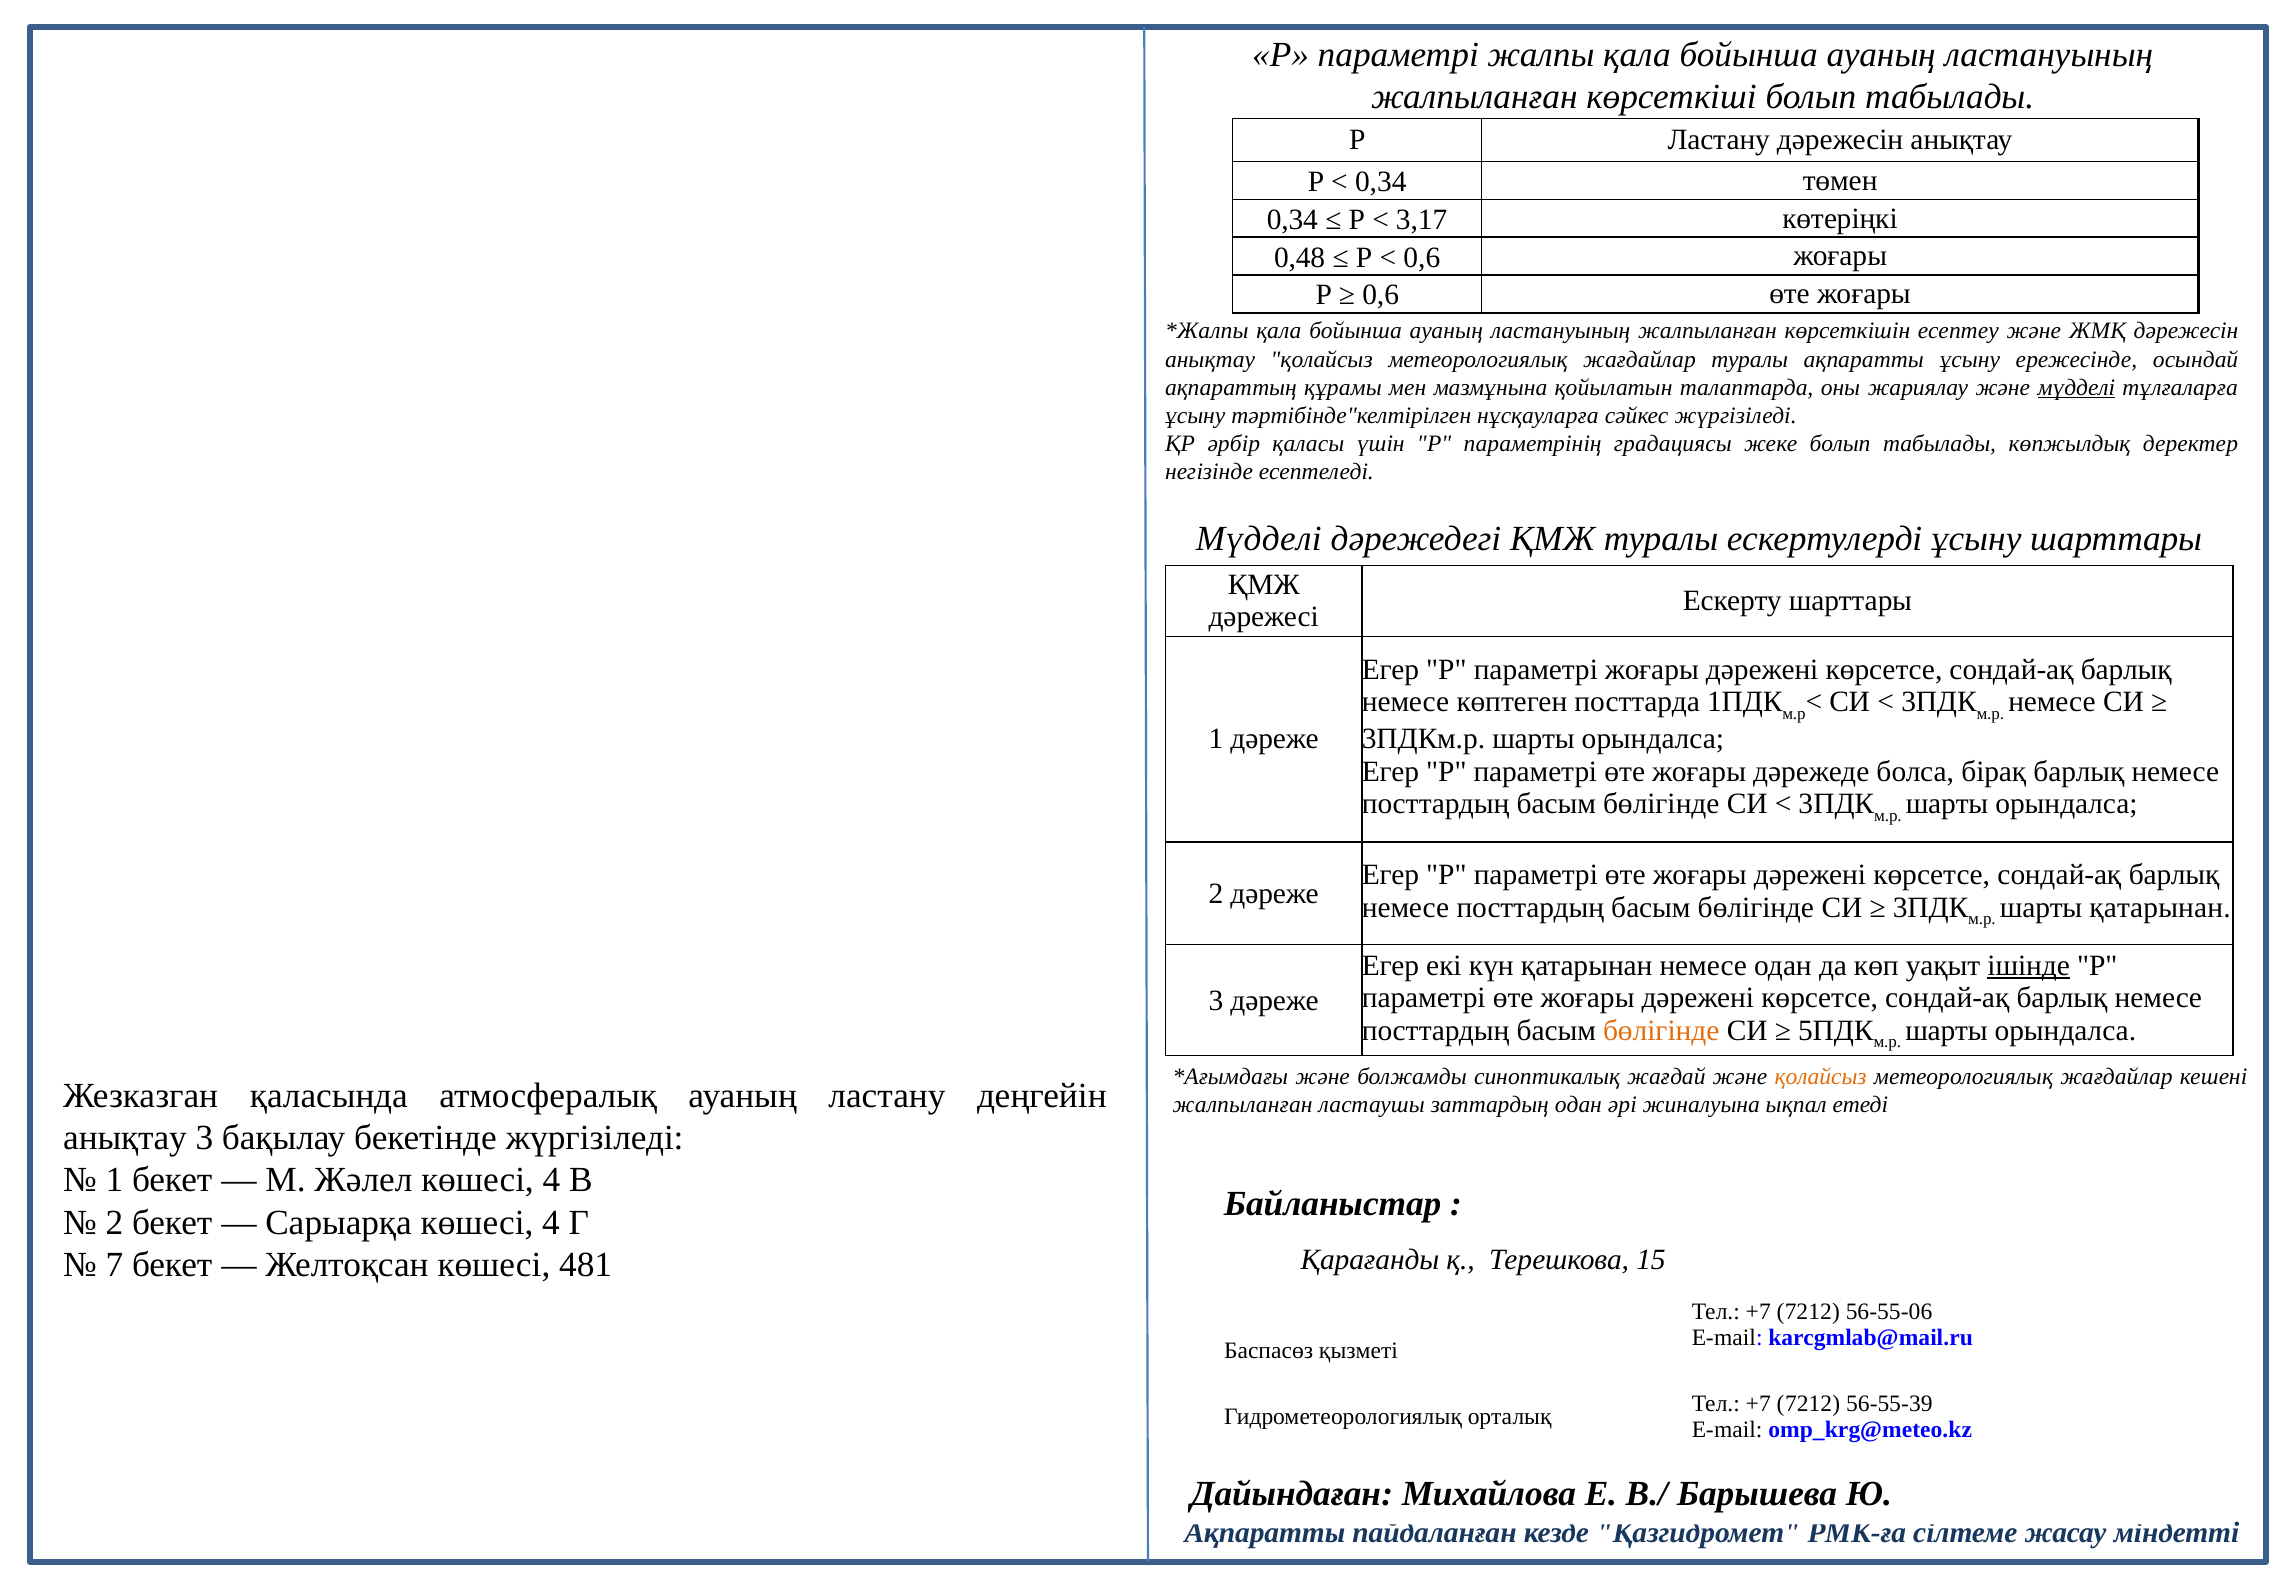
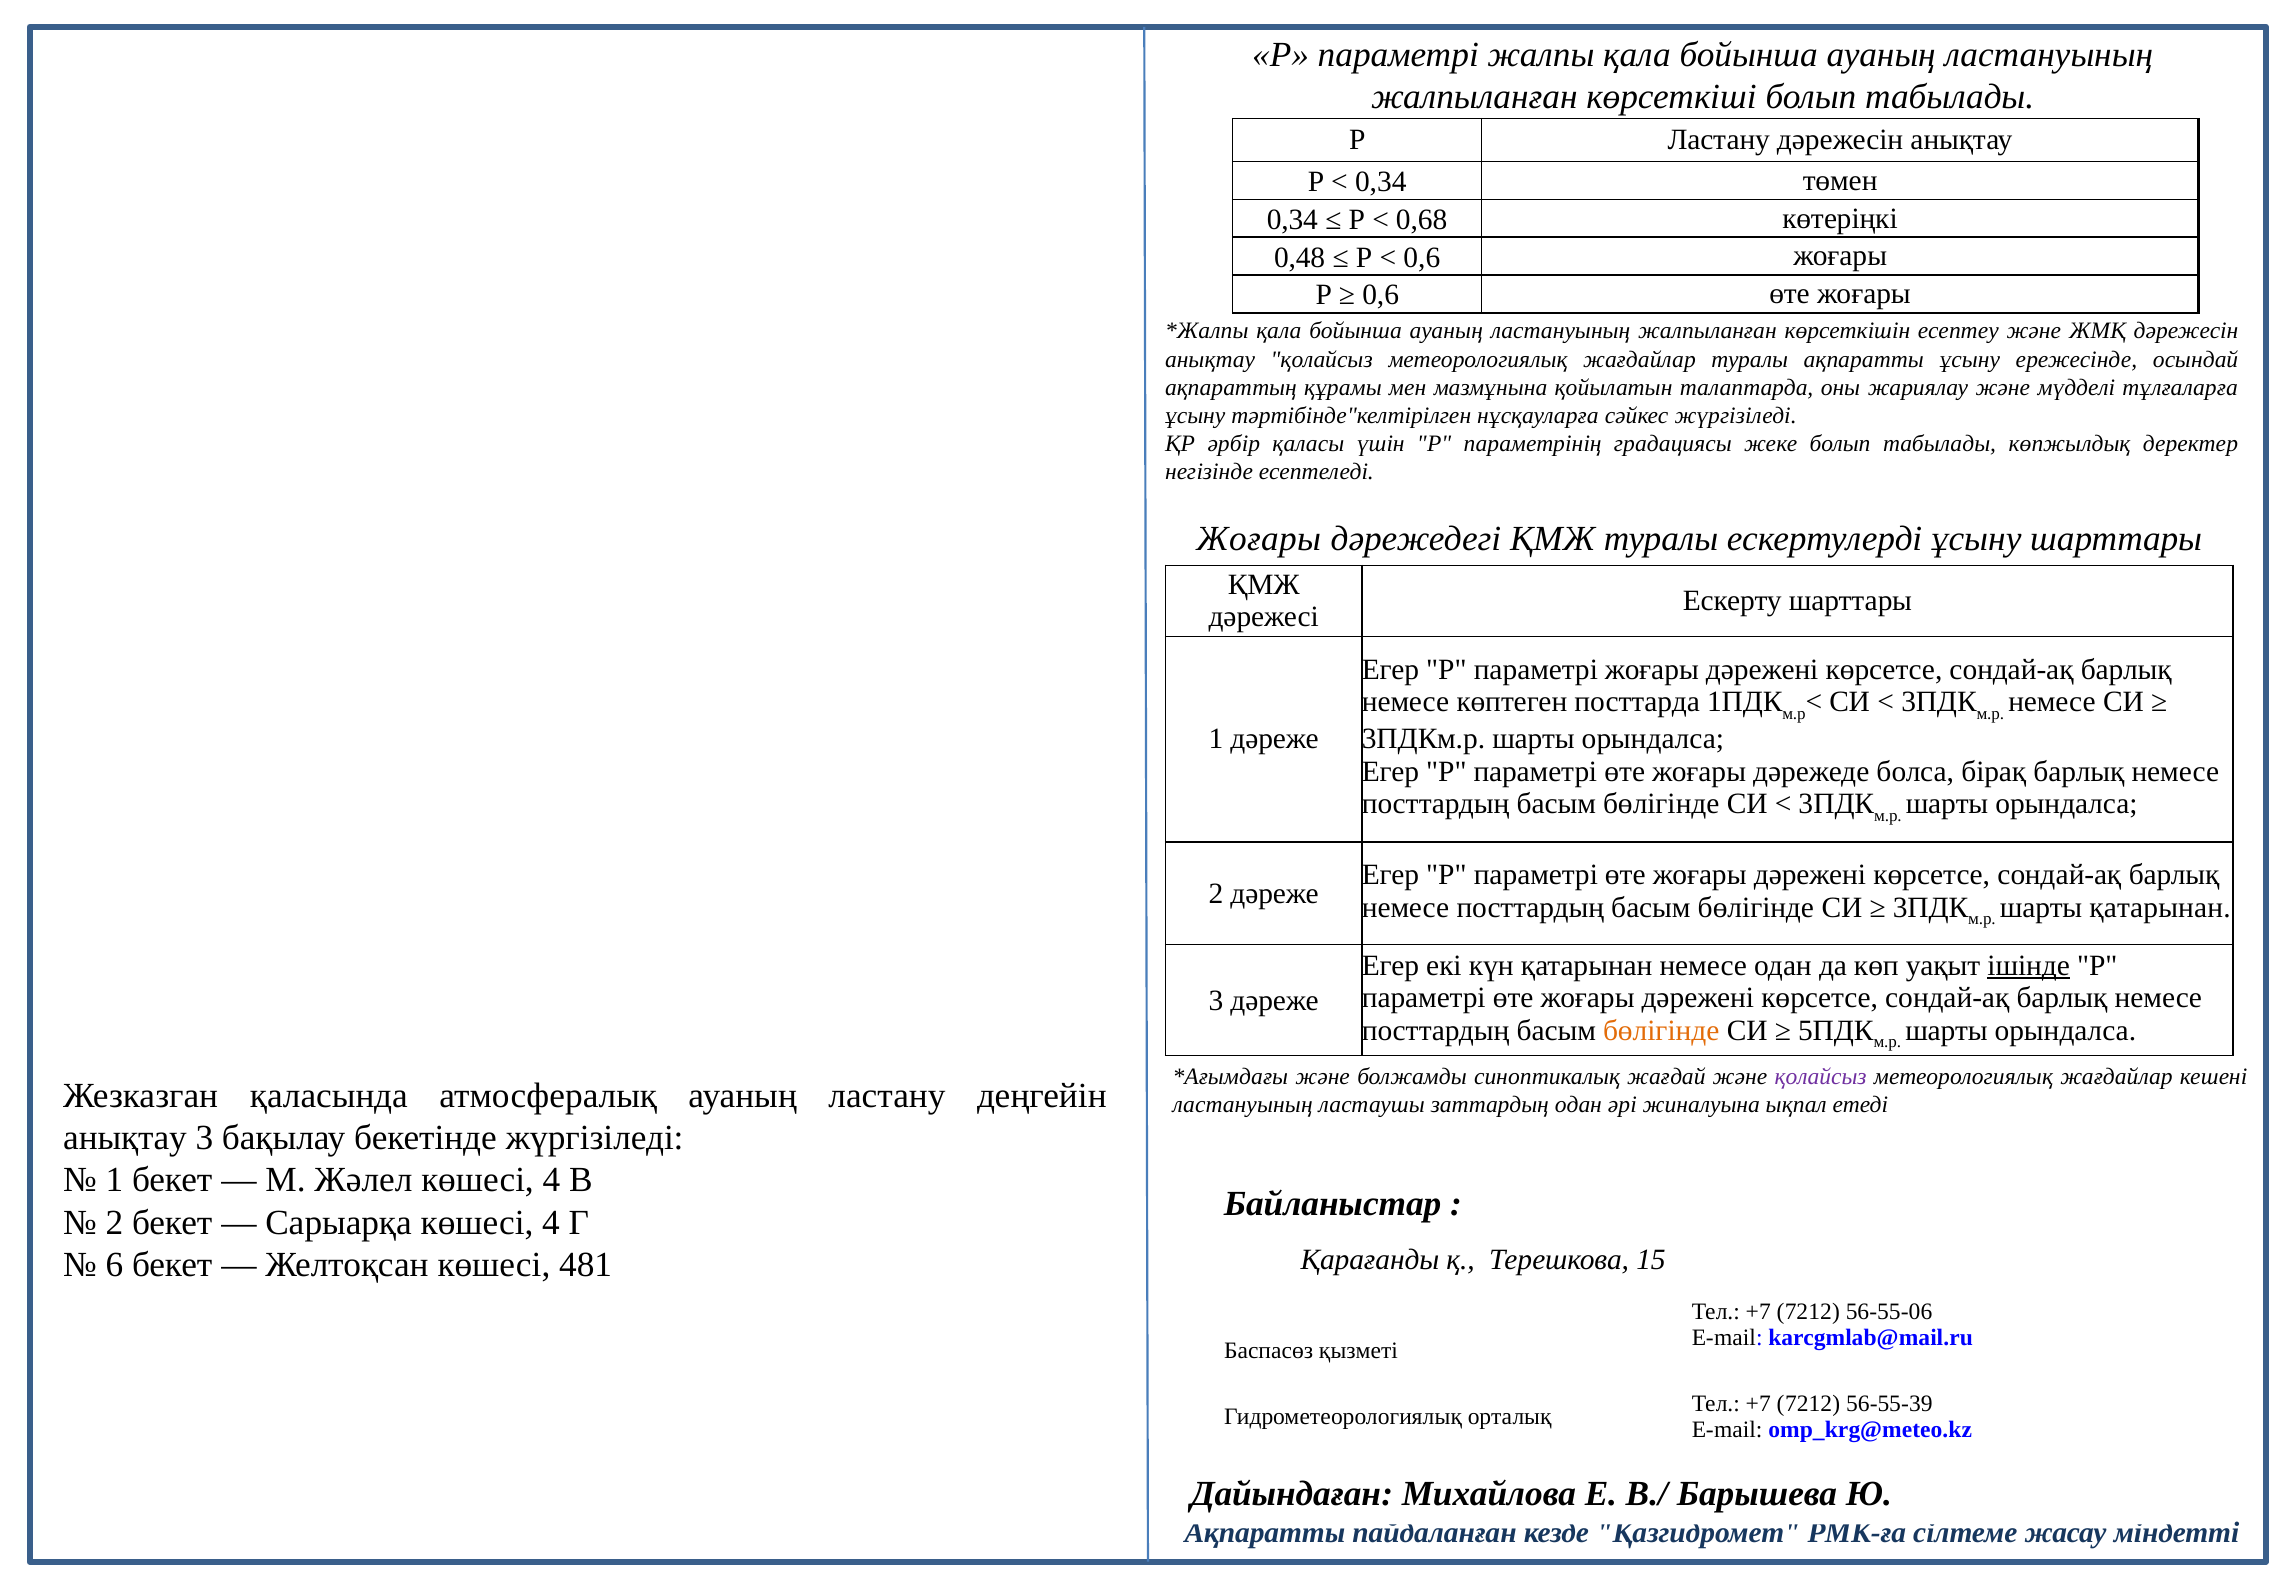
3,17: 3,17 -> 0,68
мүдделі at (2076, 388) underline: present -> none
Мүдделі at (1259, 539): Мүдделі -> Жоғары
қолайсыз at (1821, 1077) colour: orange -> purple
жалпыланған at (1243, 1105): жалпыланған -> ластануының
7: 7 -> 6
